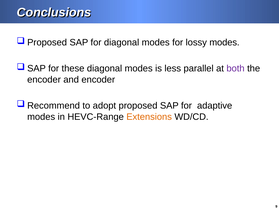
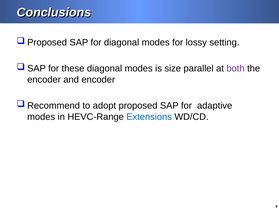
lossy modes: modes -> setting
less: less -> size
Extensions colour: orange -> blue
